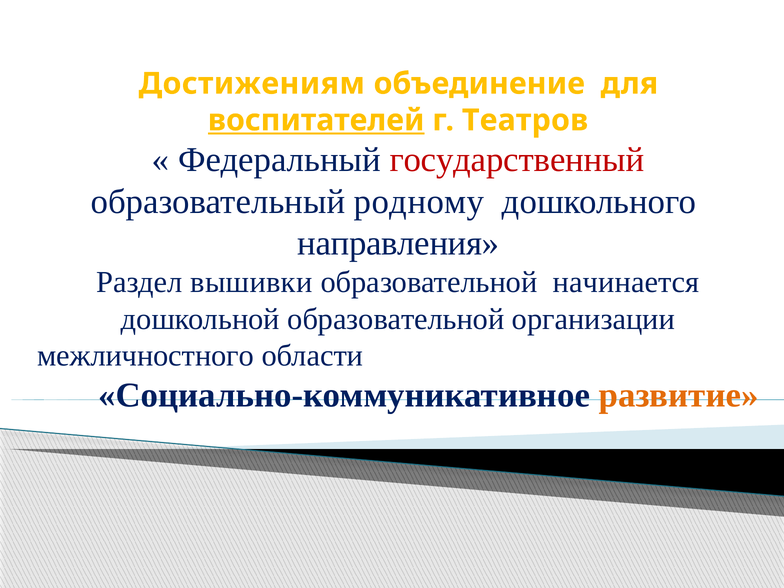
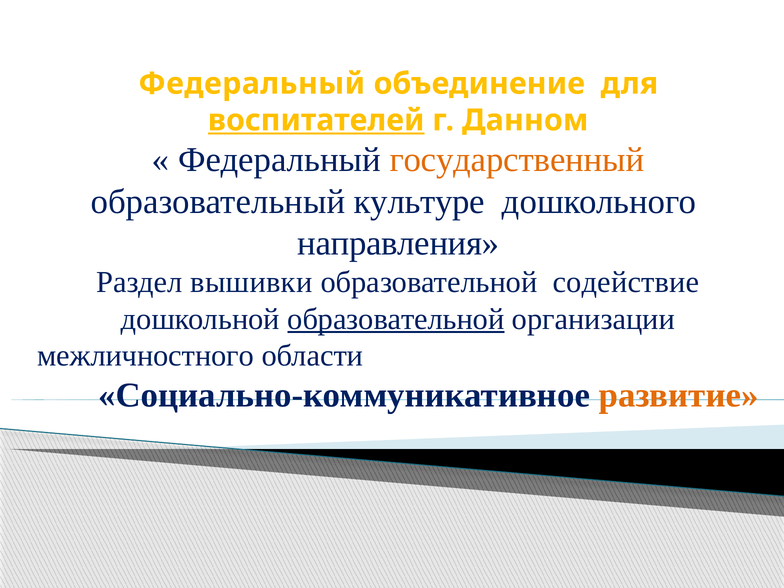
Достижениям at (252, 84): Достижениям -> Федеральный
Театров: Театров -> Данном
государственный colour: red -> orange
родному: родному -> культуре
начинается: начинается -> содействие
образовательной at (396, 319) underline: none -> present
